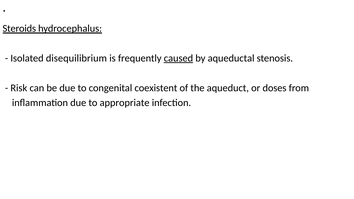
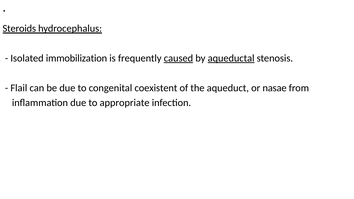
disequilibrium: disequilibrium -> immobilization
aqueductal underline: none -> present
Risk: Risk -> Flail
doses: doses -> nasae
